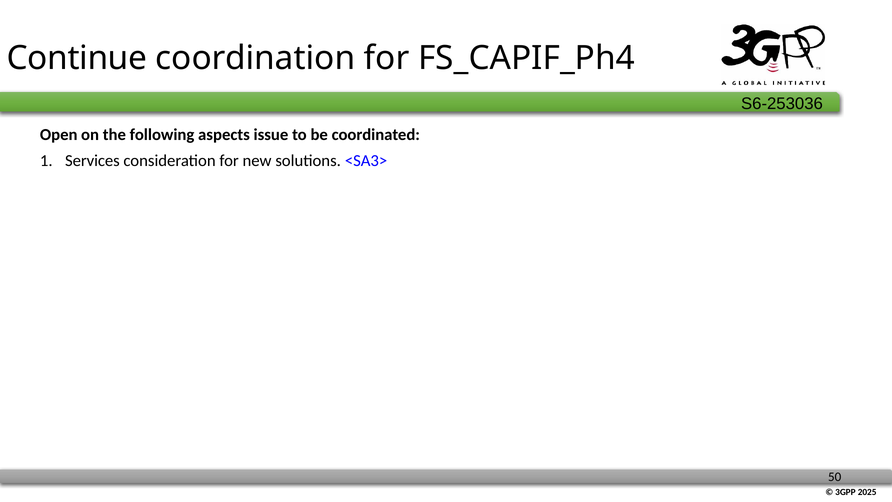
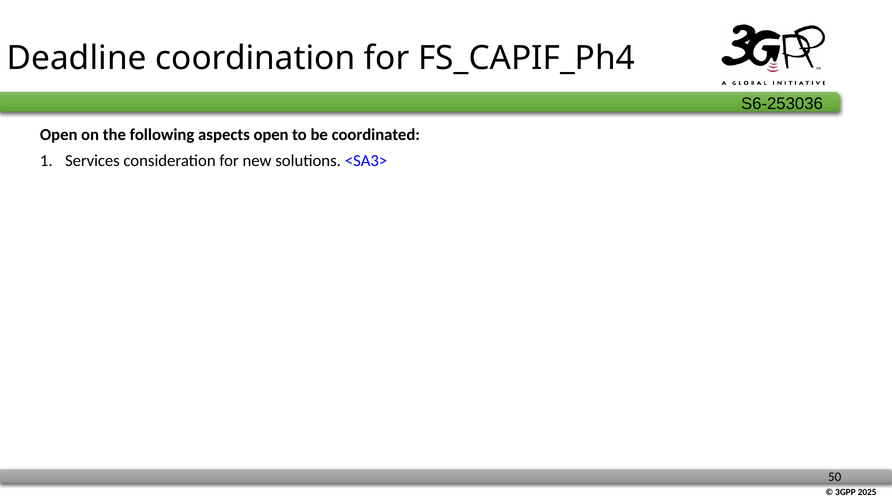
Continue: Continue -> Deadline
aspects issue: issue -> open
